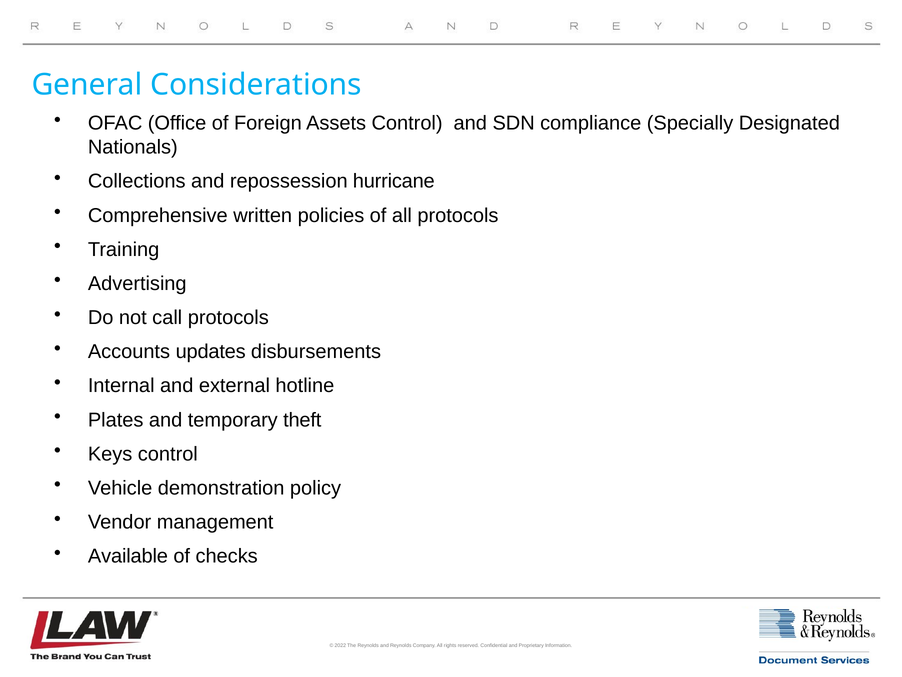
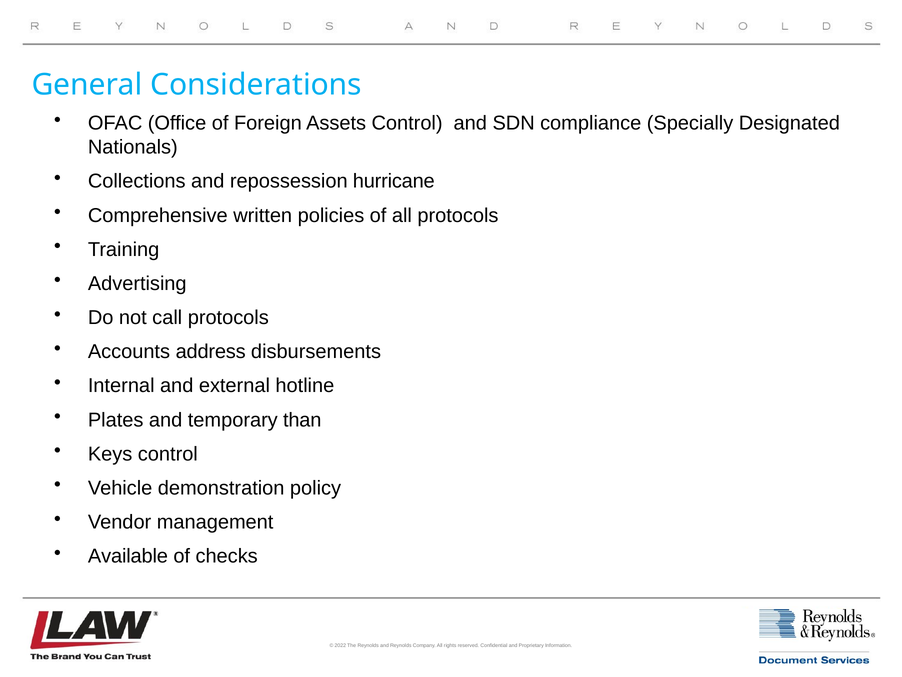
updates: updates -> address
theft: theft -> than
